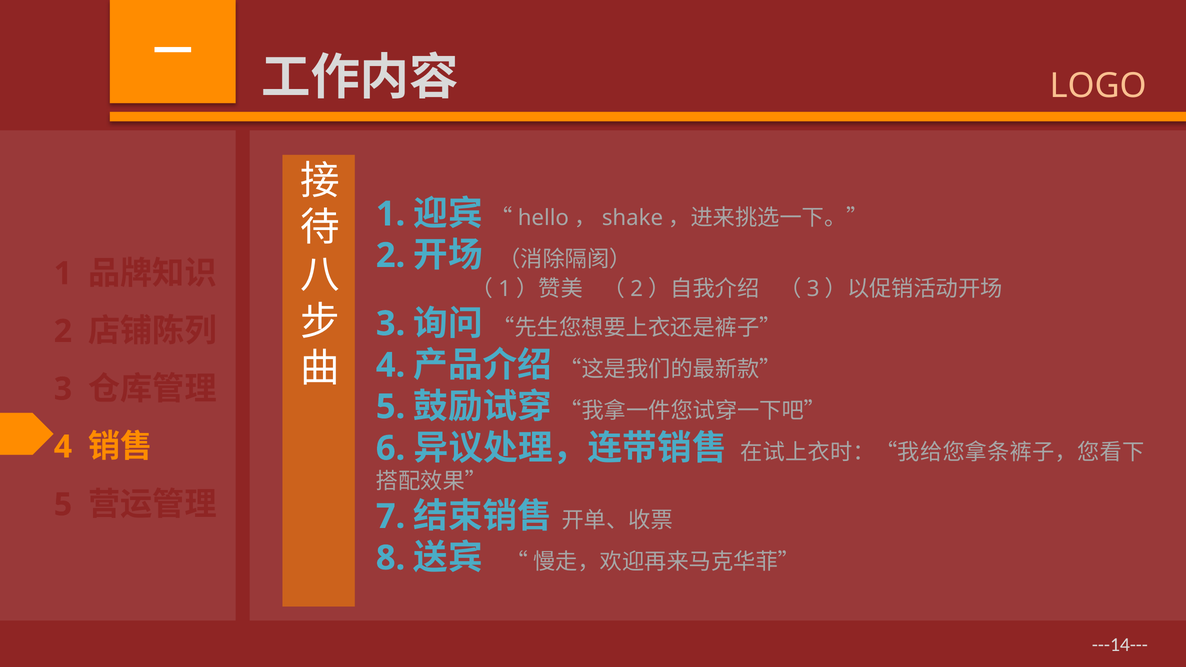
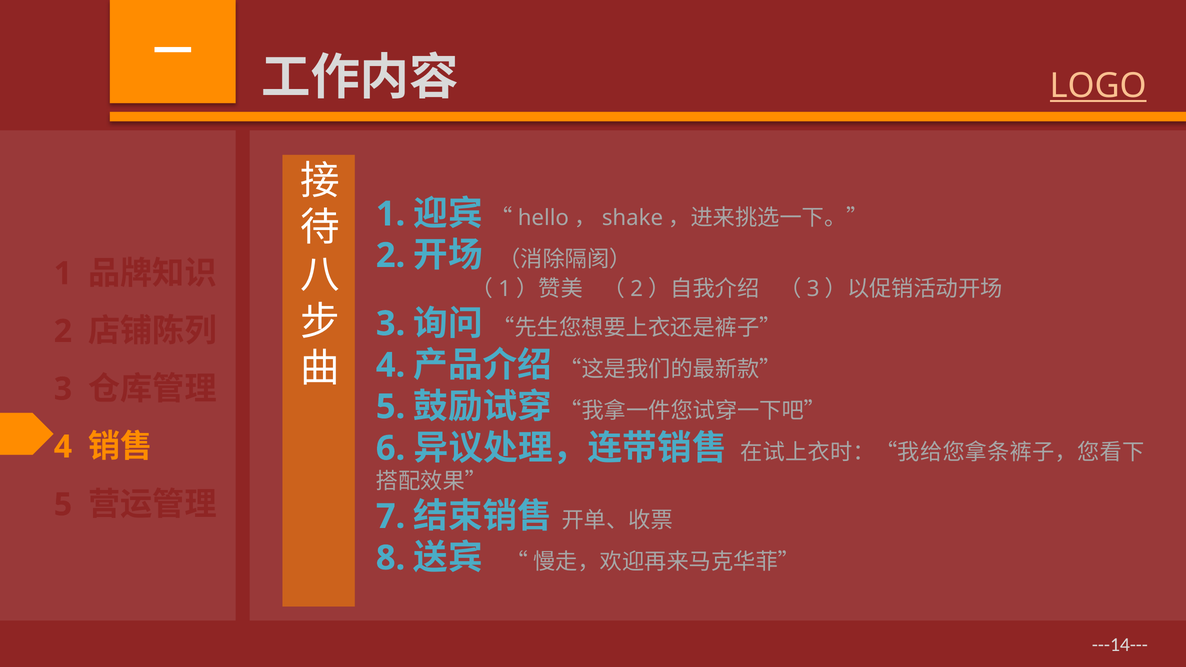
LOGO underline: none -> present
